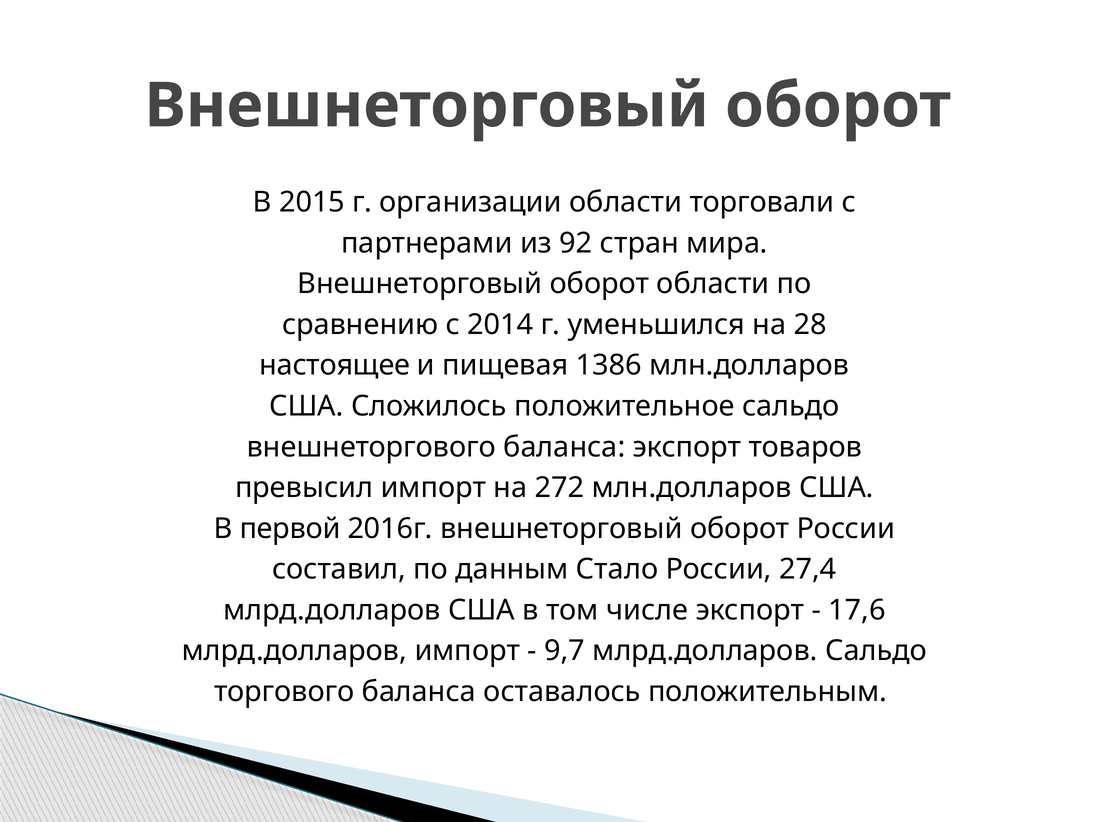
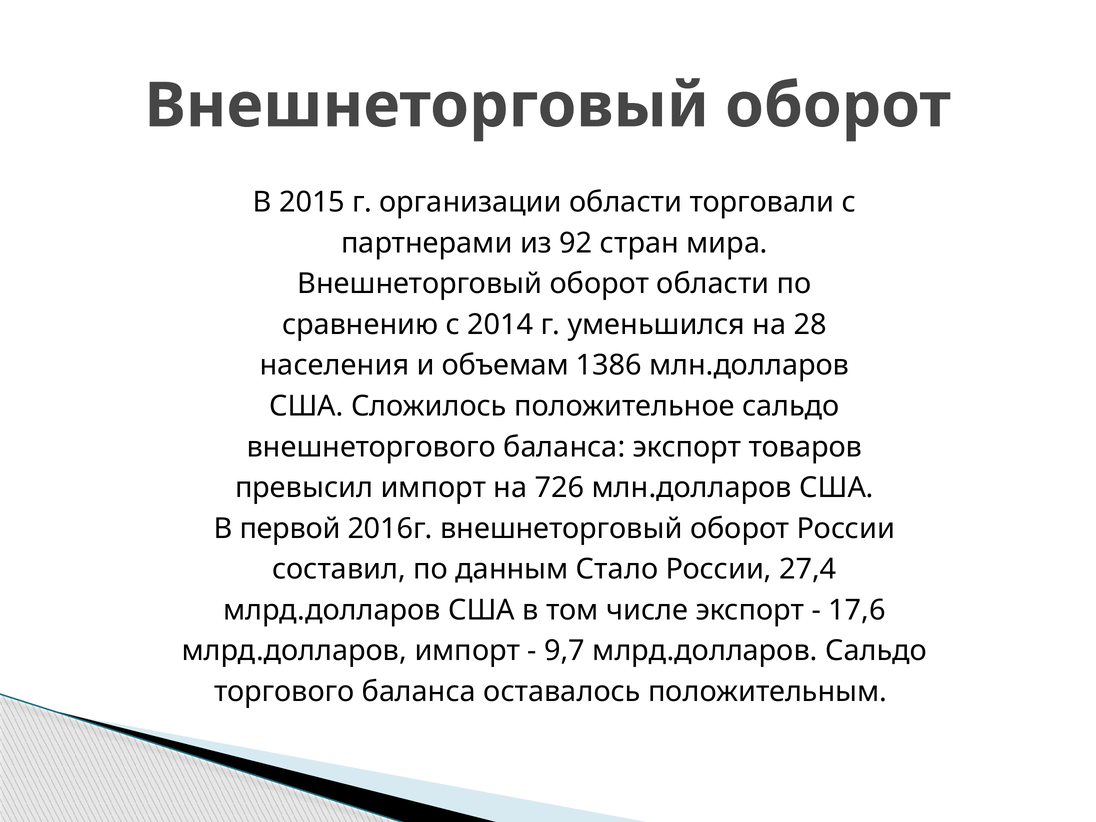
настоящее: настоящее -> населения
пищевая: пищевая -> объемам
272: 272 -> 726
